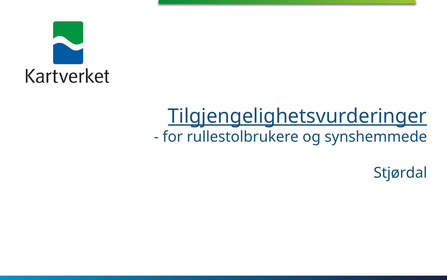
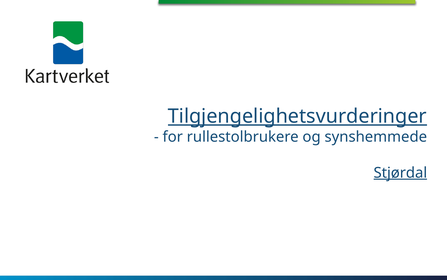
Stjørdal underline: none -> present
